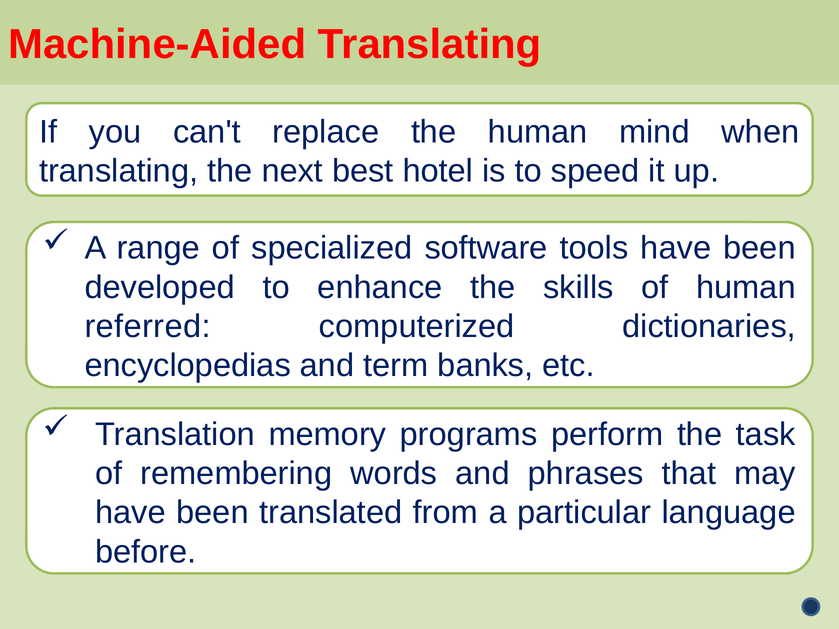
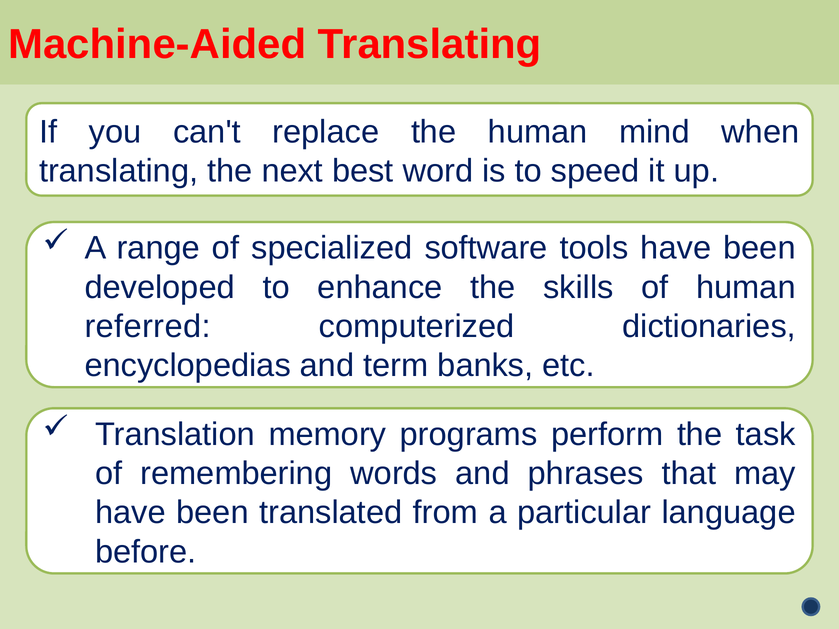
hotel: hotel -> word
